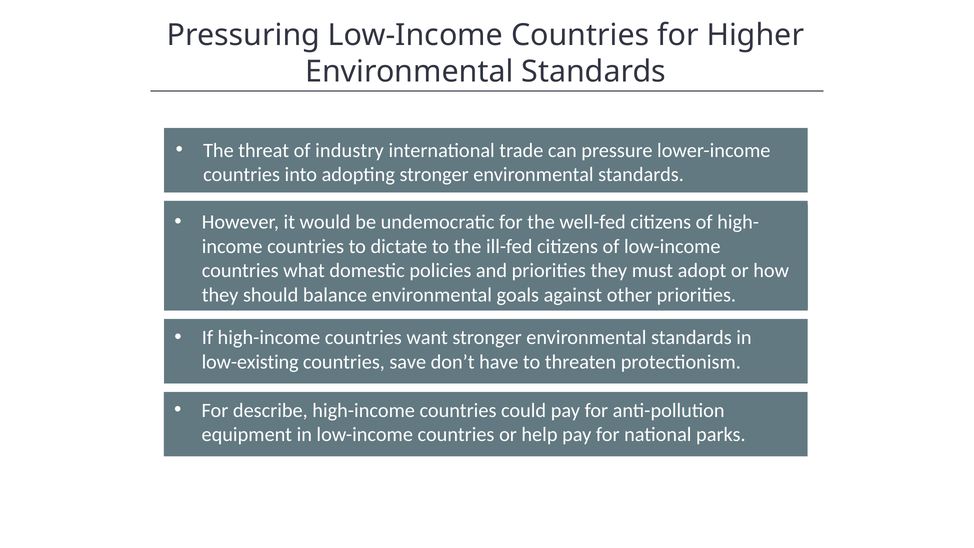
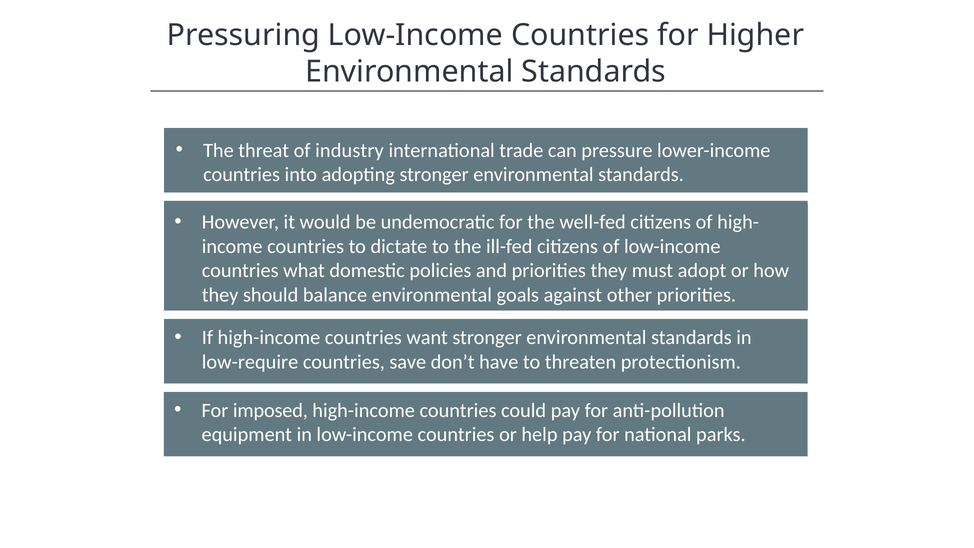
low-existing: low-existing -> low-require
describe: describe -> imposed
